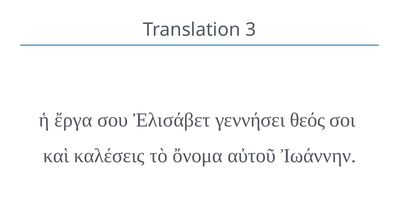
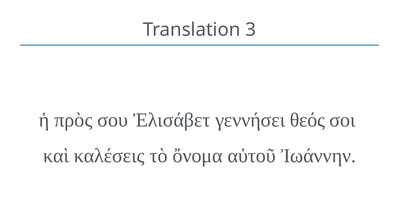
ἔργα: ἔργα -> πρὸς
